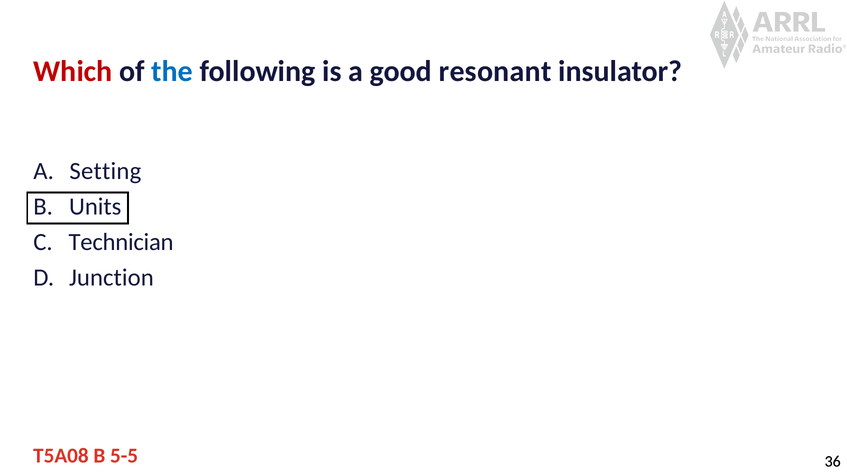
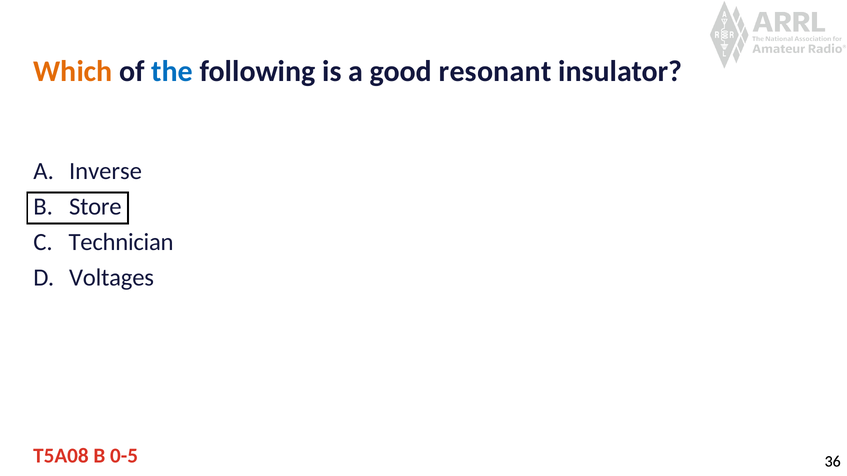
Which colour: red -> orange
Setting: Setting -> Inverse
Units: Units -> Store
Junction: Junction -> Voltages
5-5: 5-5 -> 0-5
